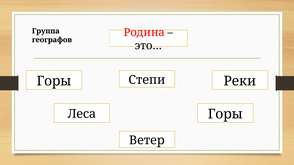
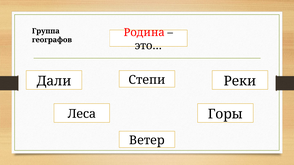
Горы at (54, 81): Горы -> Дали
